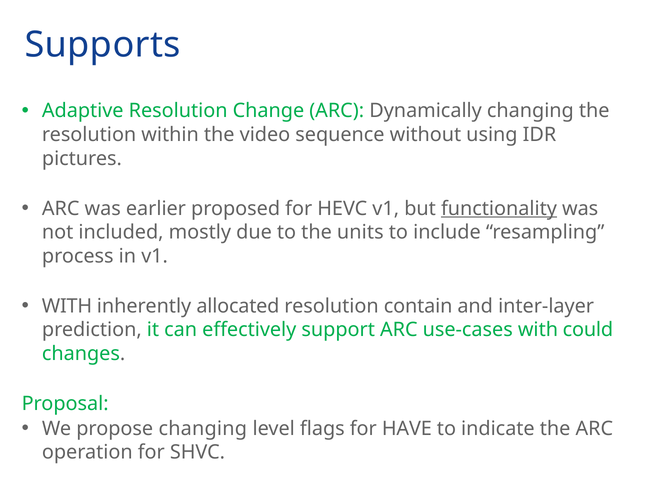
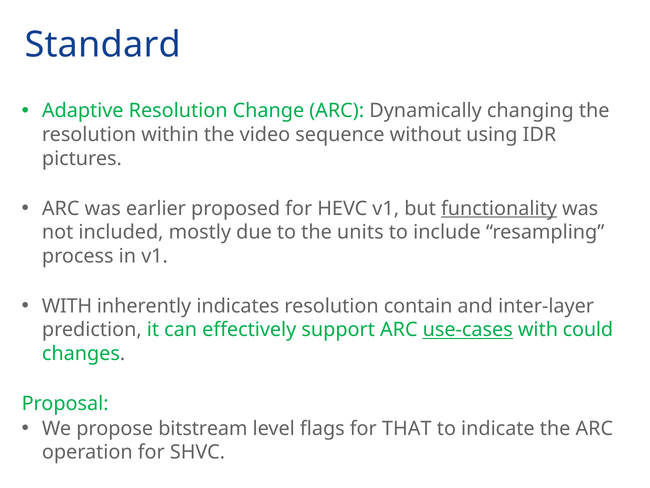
Supports: Supports -> Standard
allocated: allocated -> indicates
use-cases underline: none -> present
propose changing: changing -> bitstream
HAVE: HAVE -> THAT
